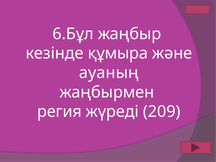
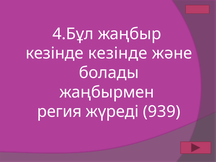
6.Бұл: 6.Бұл -> 4.Бұл
кезінде құмыра: құмыра -> кезінде
ауаның: ауаның -> болады
209: 209 -> 939
